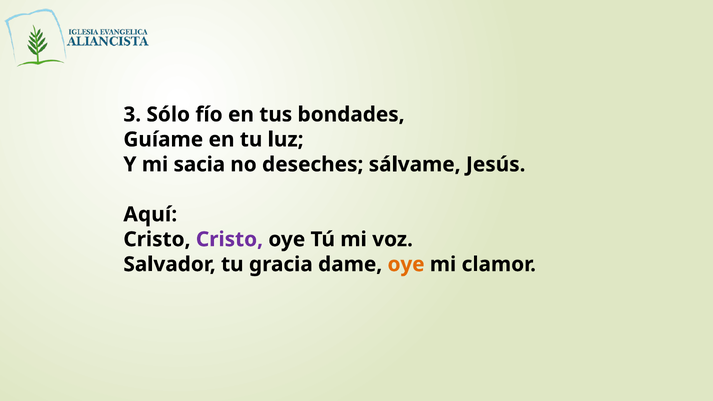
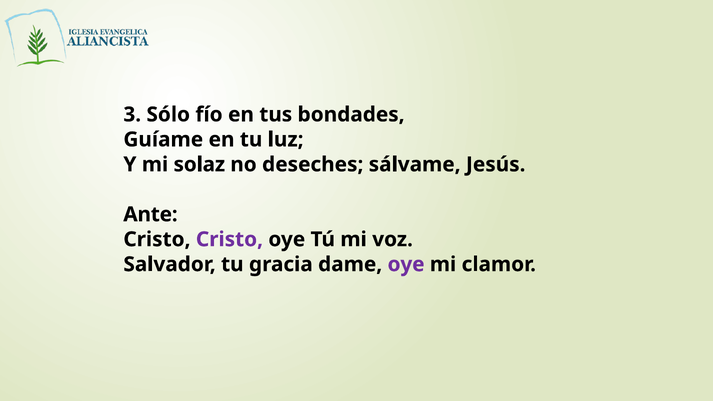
sacia: sacia -> solaz
Aquí: Aquí -> Ante
oye at (406, 264) colour: orange -> purple
